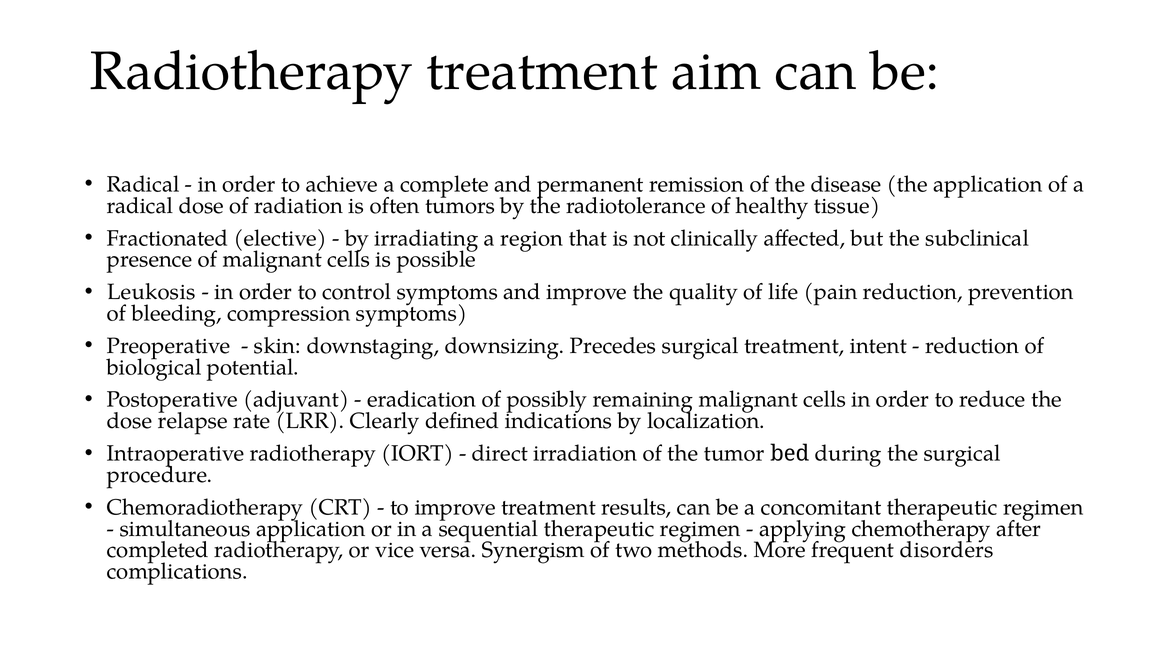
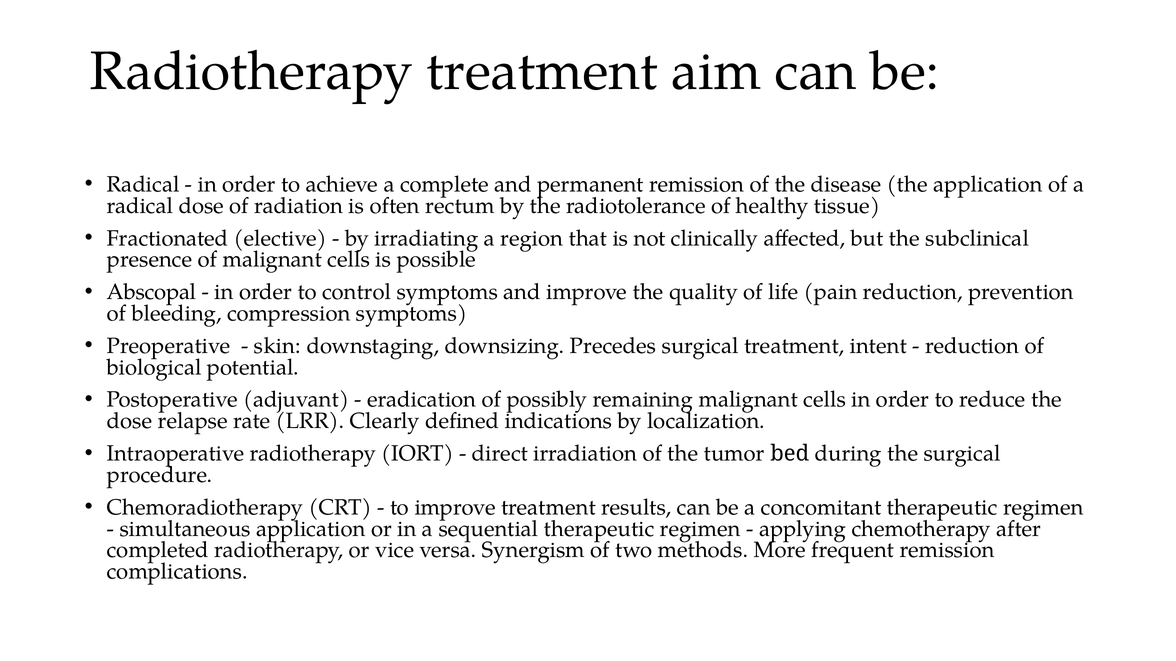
tumors: tumors -> rectum
Leukosis: Leukosis -> Abscopal
frequent disorders: disorders -> remission
